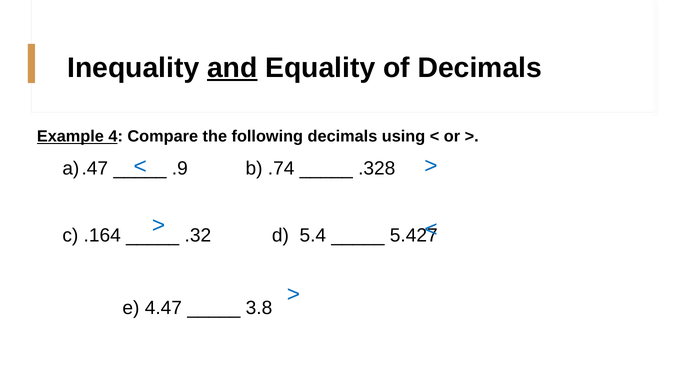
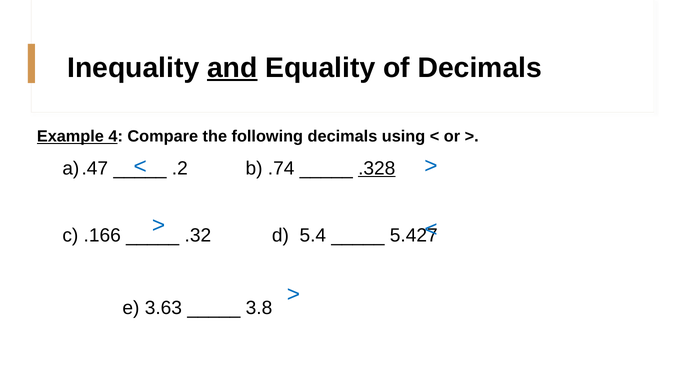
.9: .9 -> .2
.328 underline: none -> present
.164: .164 -> .166
4.47: 4.47 -> 3.63
